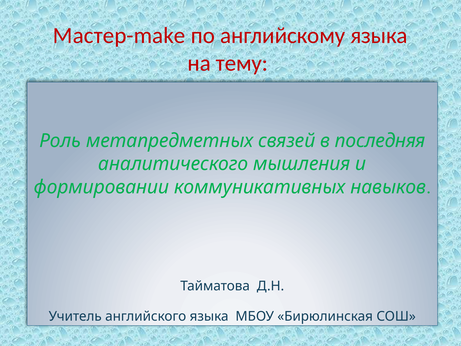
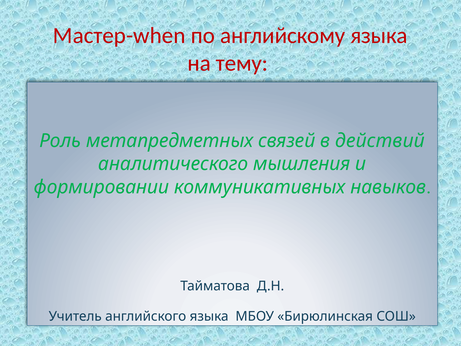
Мастер-make: Мастер-make -> Мастер-when
последняя: последняя -> действий
